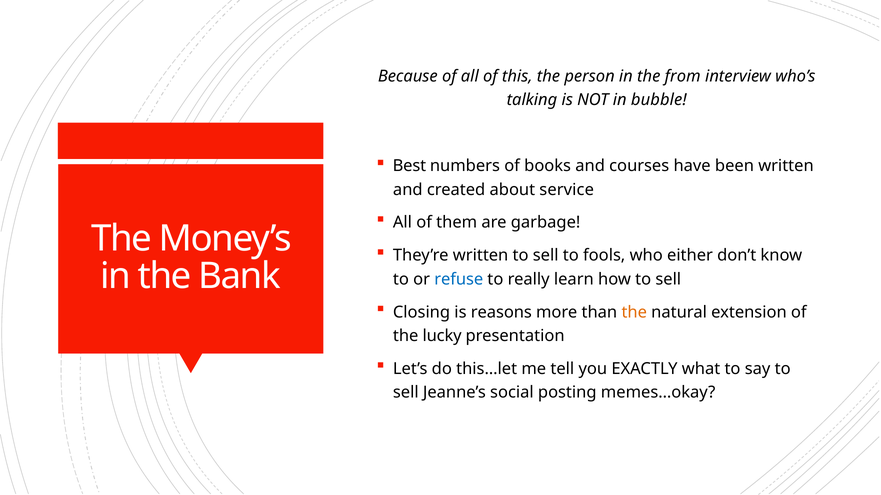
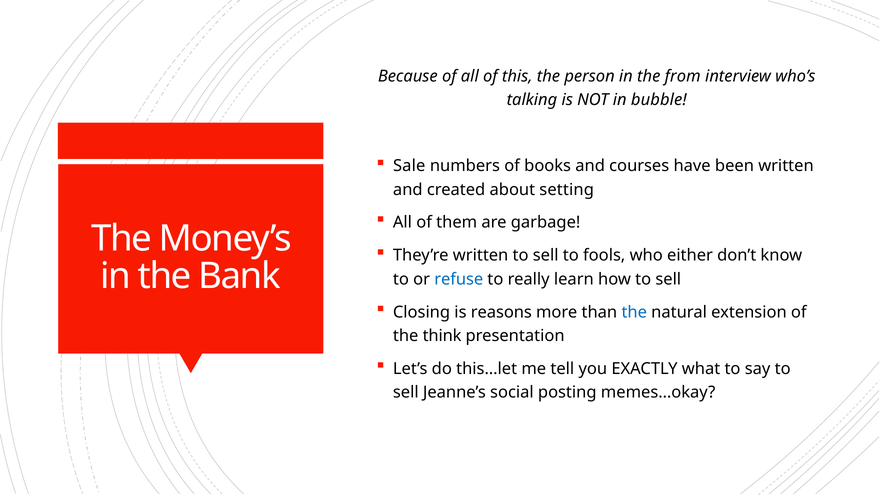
Best: Best -> Sale
service: service -> setting
the at (634, 312) colour: orange -> blue
lucky: lucky -> think
